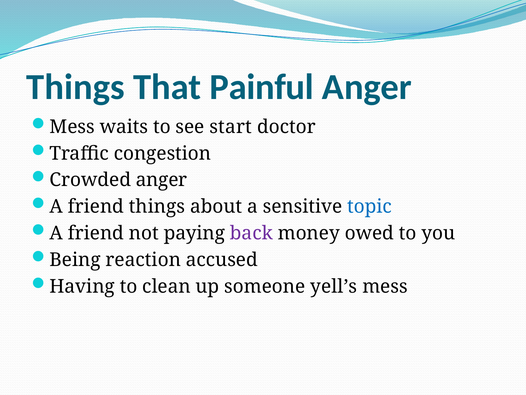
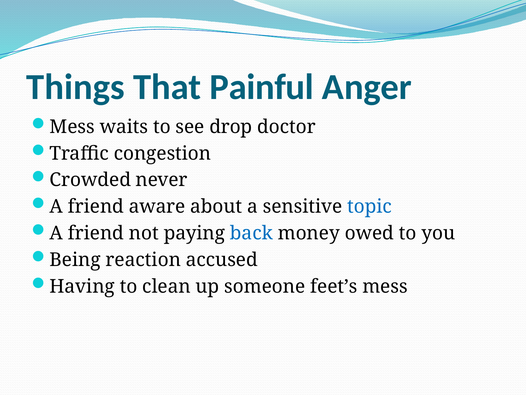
start: start -> drop
Crowded anger: anger -> never
friend things: things -> aware
back colour: purple -> blue
yell’s: yell’s -> feet’s
